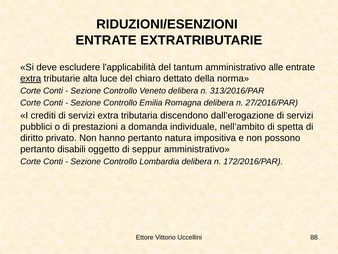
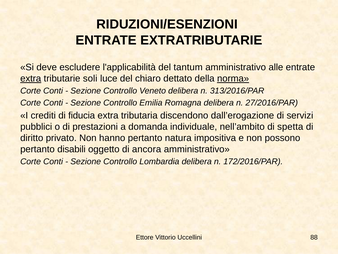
alta: alta -> soli
norma underline: none -> present
crediti di servizi: servizi -> fiducia
seppur: seppur -> ancora
